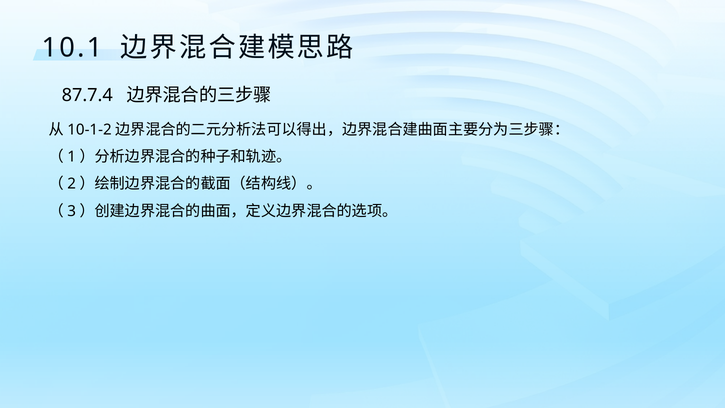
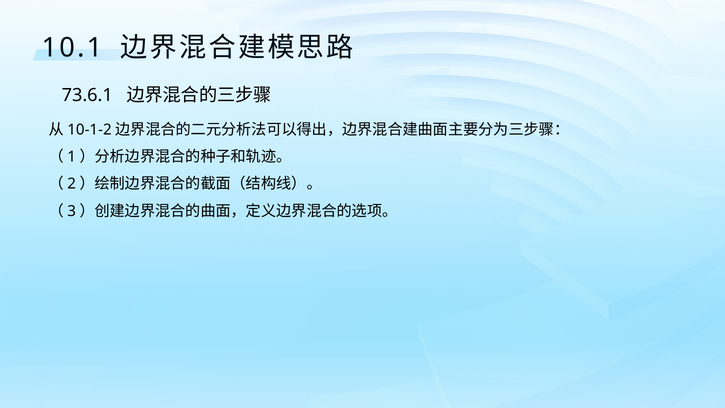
87.7.4: 87.7.4 -> 73.6.1
